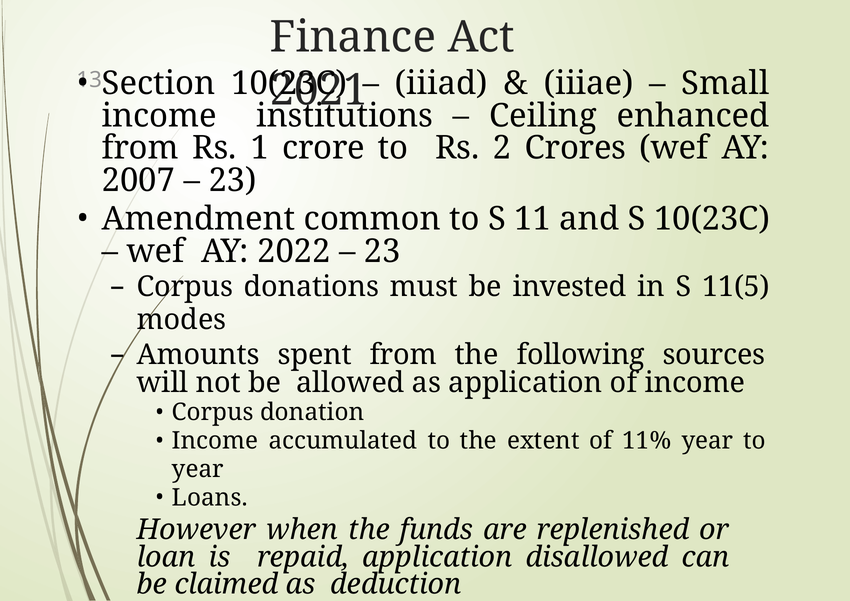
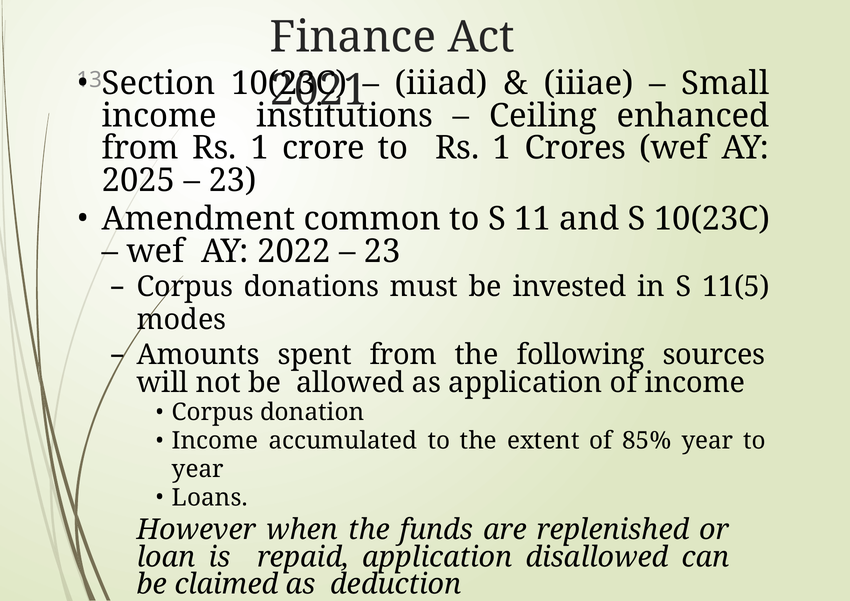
to Rs 2: 2 -> 1
2007: 2007 -> 2025
11%: 11% -> 85%
